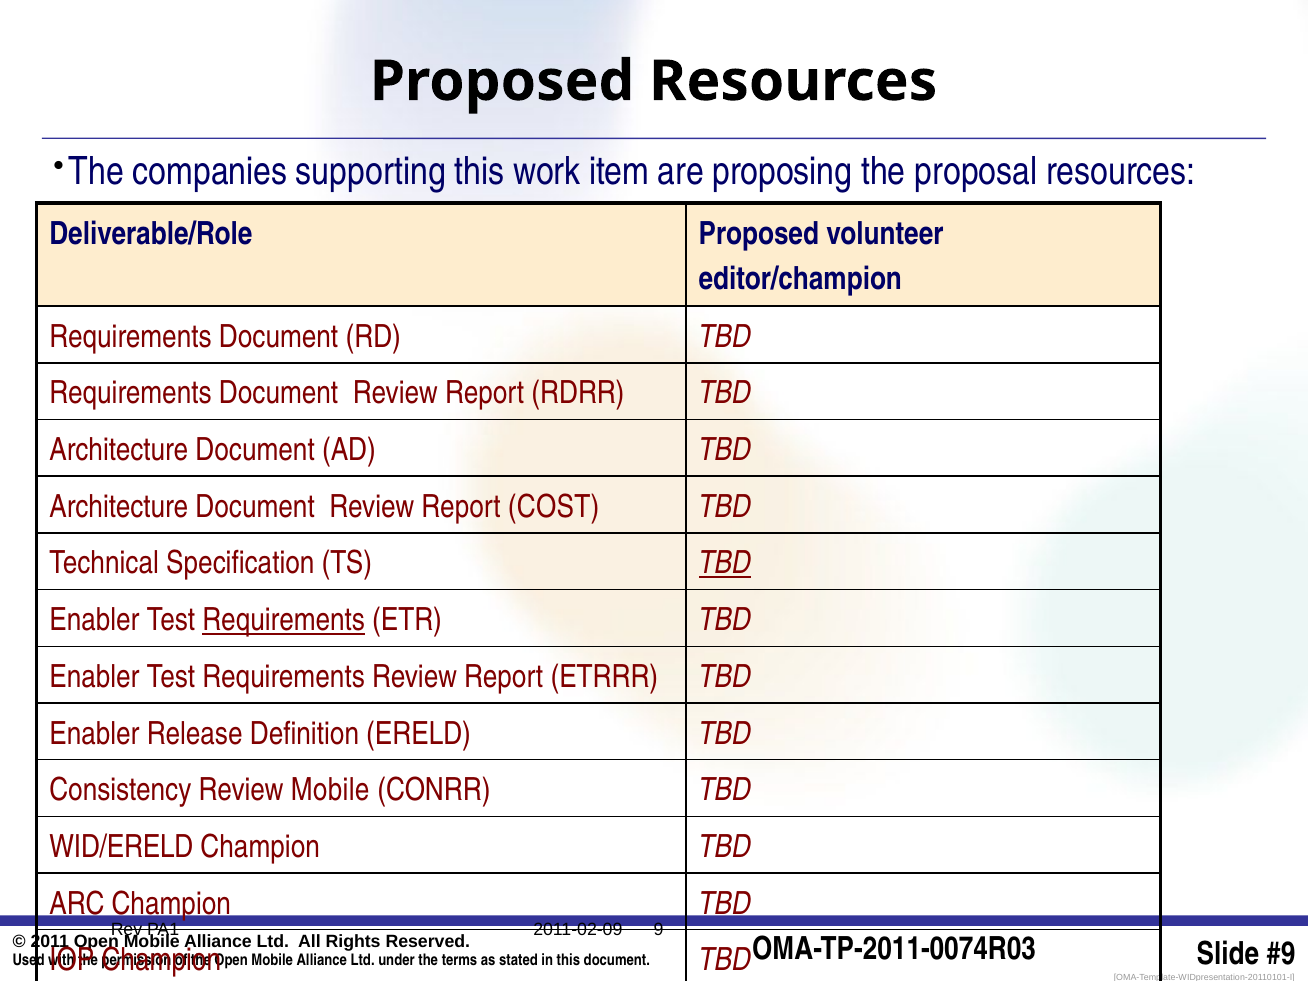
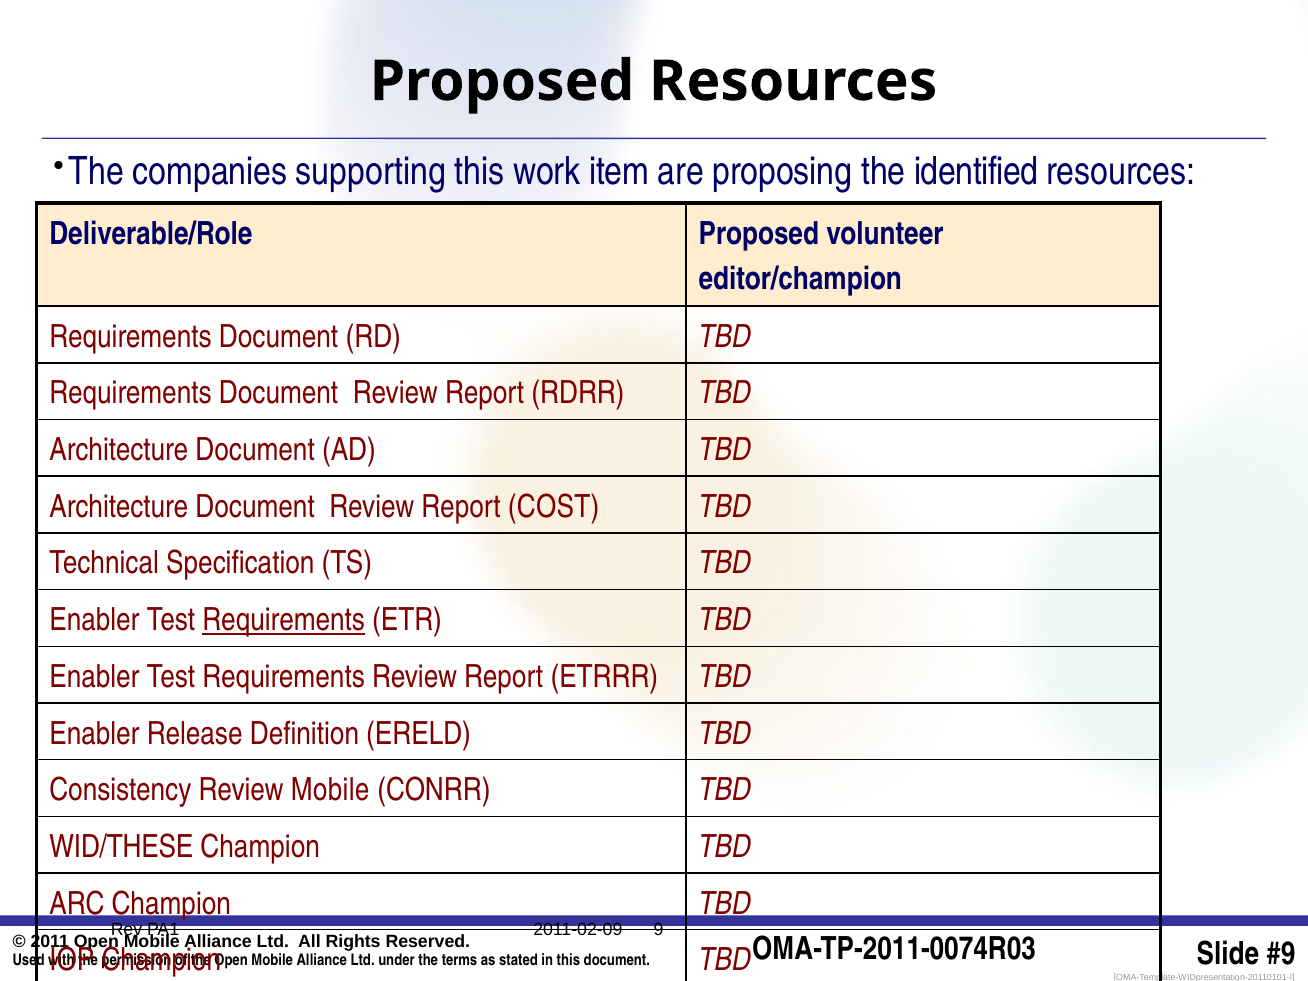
proposal: proposal -> identified
TBD at (725, 564) underline: present -> none
WID/ERELD: WID/ERELD -> WID/THESE
